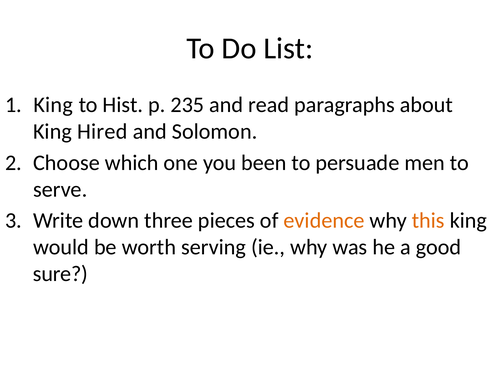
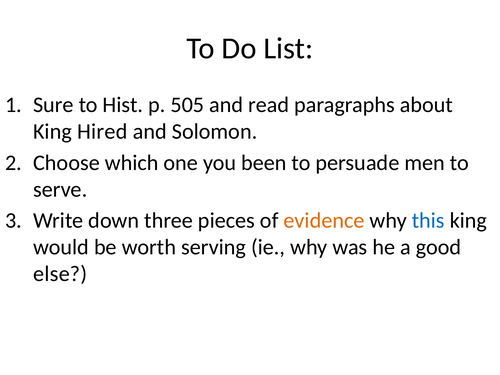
King at (53, 105): King -> Sure
235: 235 -> 505
this colour: orange -> blue
sure: sure -> else
